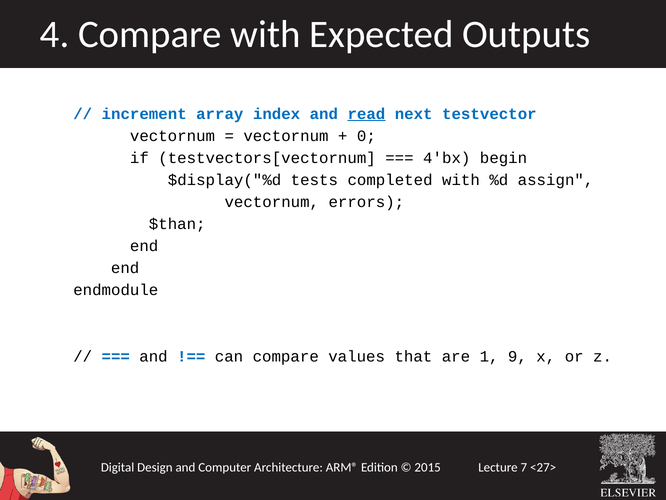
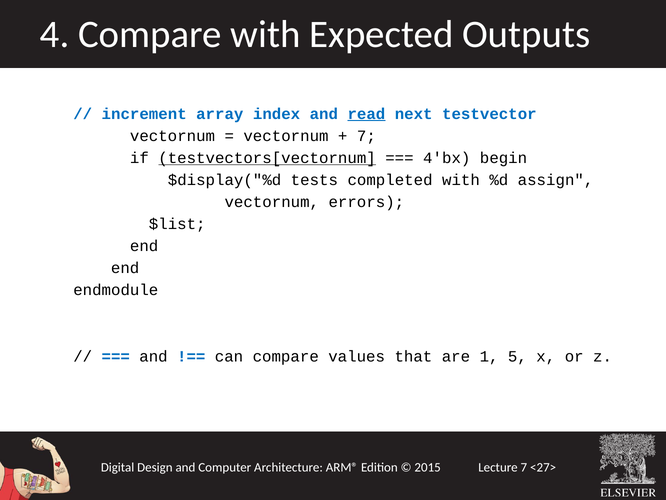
0 at (366, 136): 0 -> 7
testvectors[vectornum underline: none -> present
$than: $than -> $list
9: 9 -> 5
